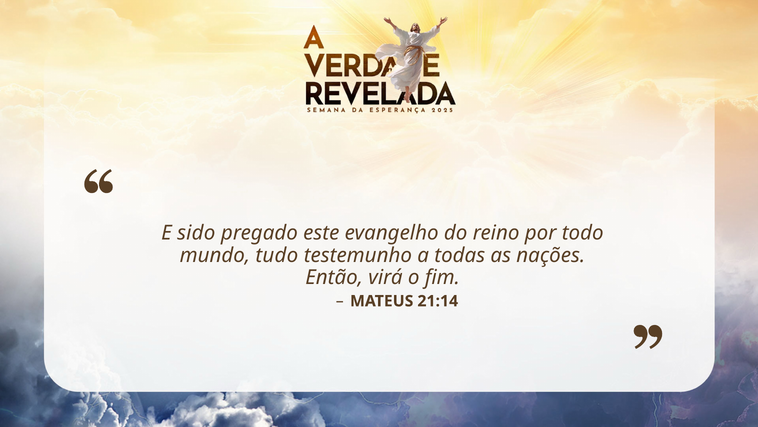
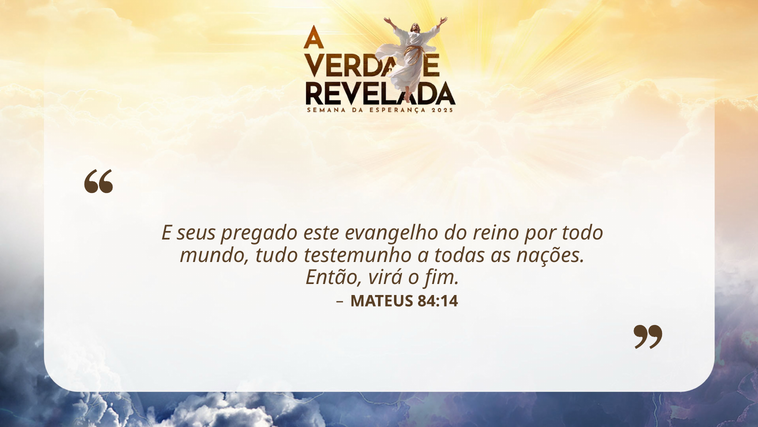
sido: sido -> seus
21:14: 21:14 -> 84:14
